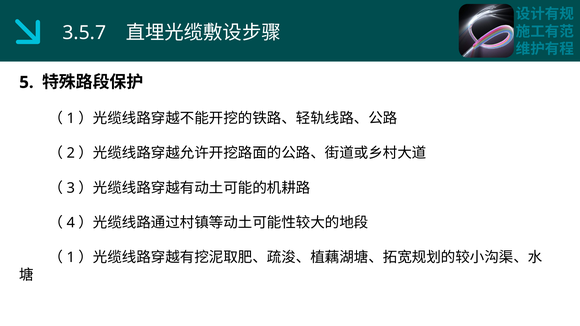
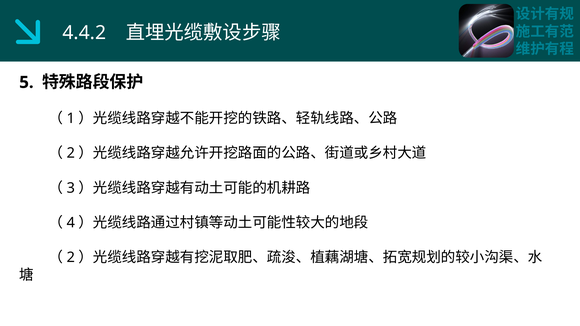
3.5.7: 3.5.7 -> 4.4.2
1 at (71, 258): 1 -> 2
